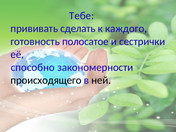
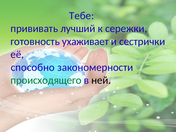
сделать: сделать -> лучший
каждого: каждого -> сережки
полосатое: полосатое -> ухаживает
происходящего colour: black -> green
